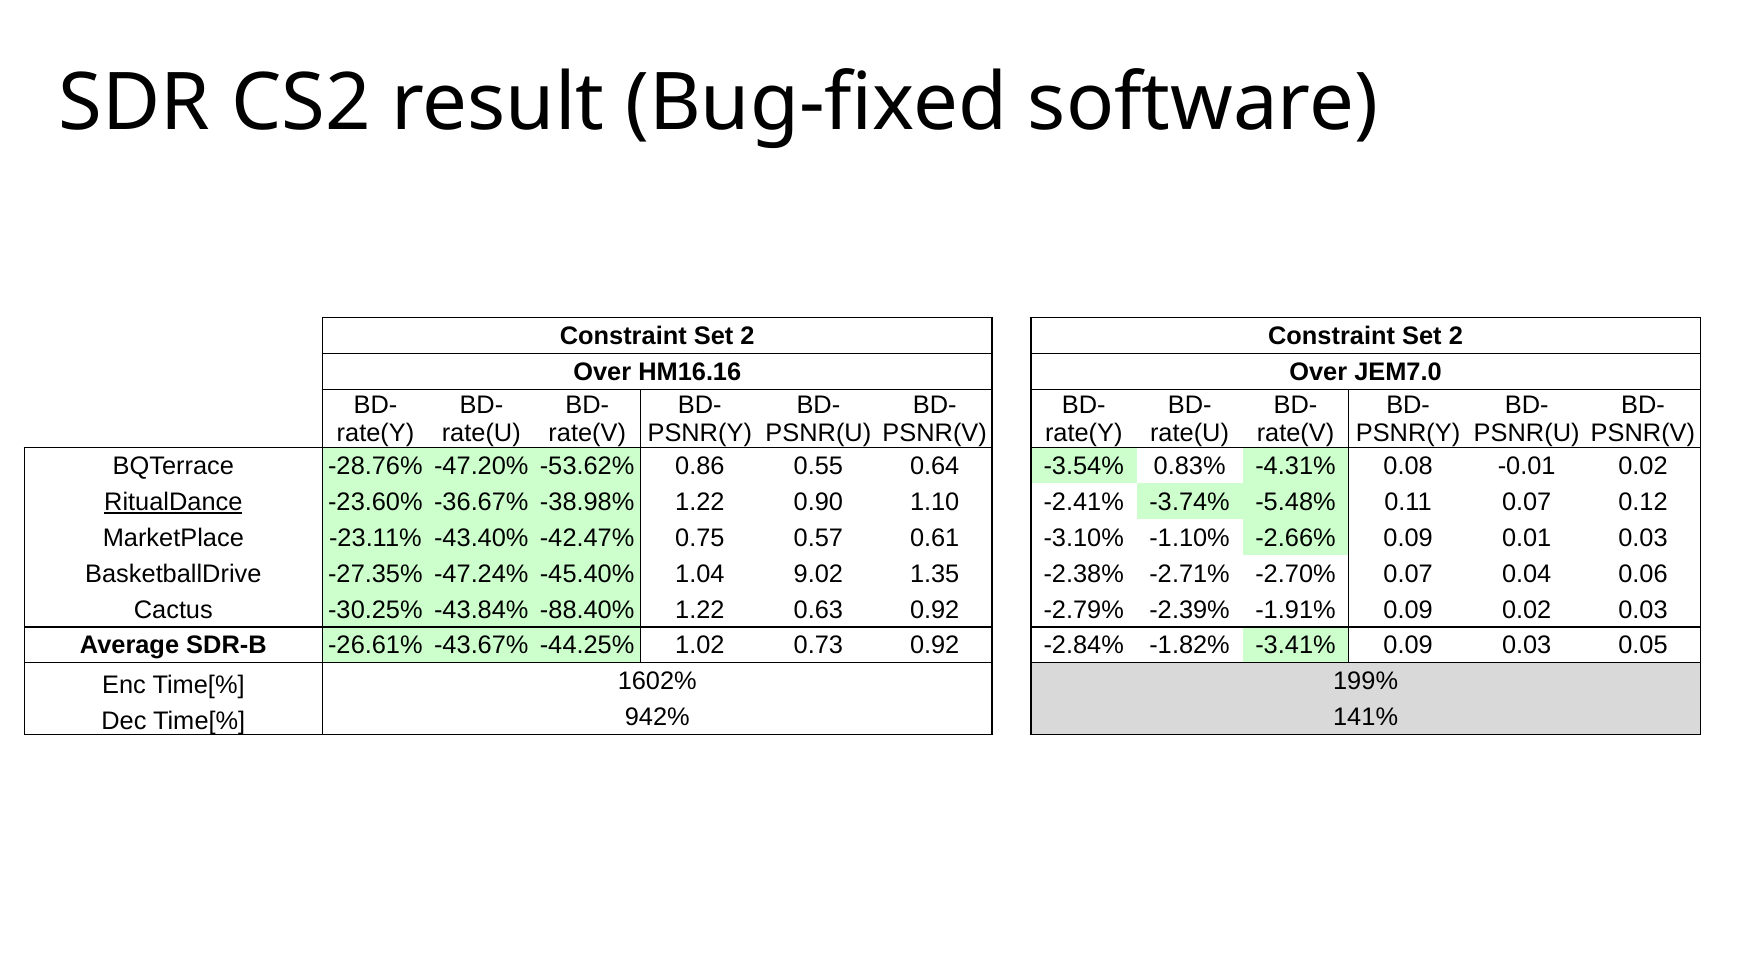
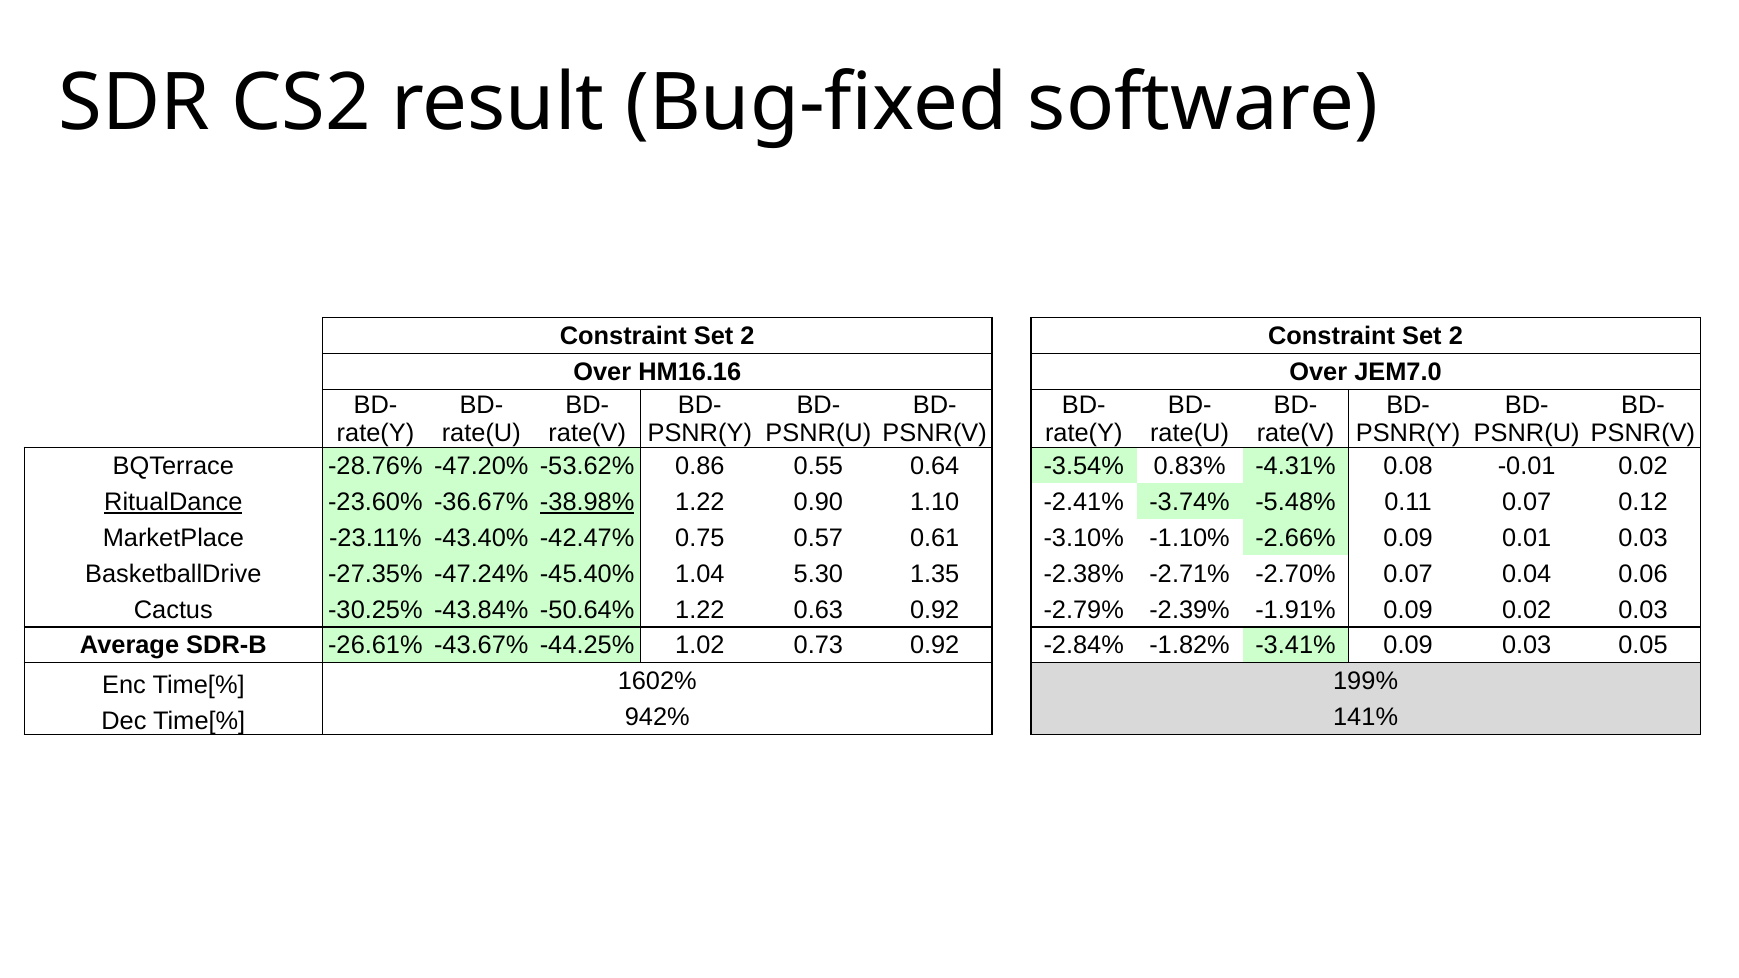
-38.98% underline: none -> present
9.02: 9.02 -> 5.30
-88.40%: -88.40% -> -50.64%
